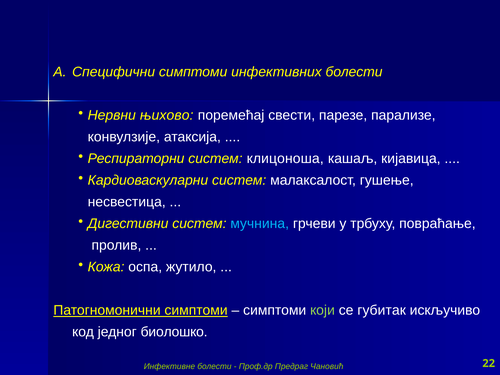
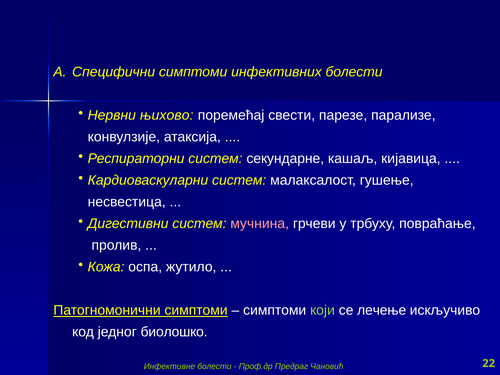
клицоноша: клицоноша -> секундарне
мучнина colour: light blue -> pink
губитак: губитак -> лечење
